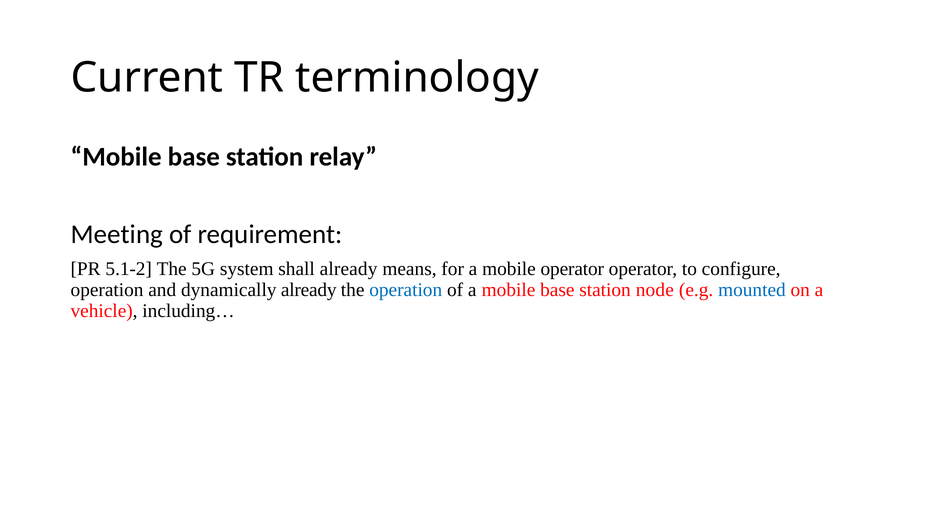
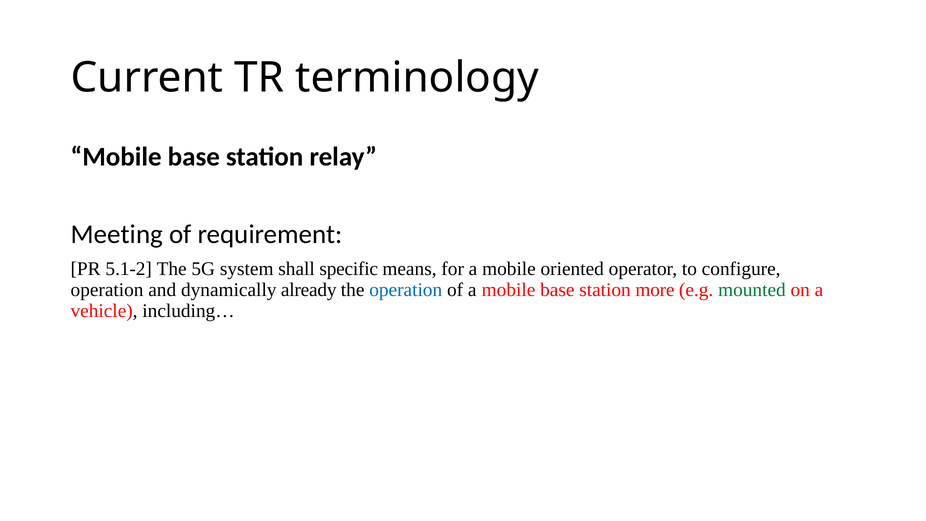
shall already: already -> specific
mobile operator: operator -> oriented
node: node -> more
mounted colour: blue -> green
